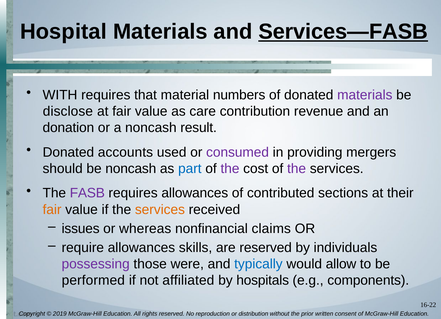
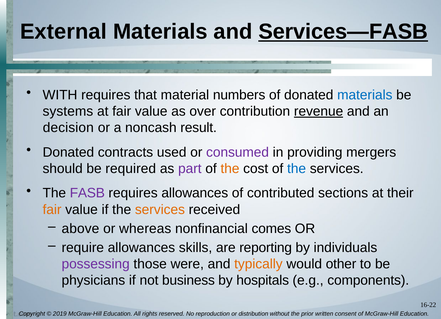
Hospital: Hospital -> External
materials at (365, 95) colour: purple -> blue
disclose: disclose -> systems
care: care -> over
revenue underline: none -> present
donation: donation -> decision
accounts: accounts -> contracts
be noncash: noncash -> required
part colour: blue -> purple
the at (230, 168) colour: purple -> orange
the at (297, 168) colour: purple -> blue
issues: issues -> above
claims: claims -> comes
are reserved: reserved -> reporting
typically colour: blue -> orange
allow: allow -> other
performed: performed -> physicians
affiliated: affiliated -> business
